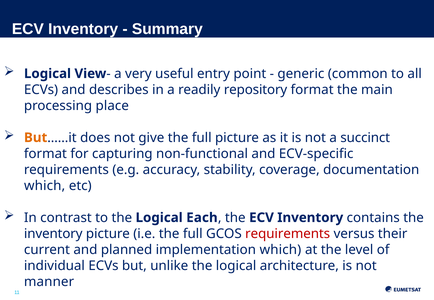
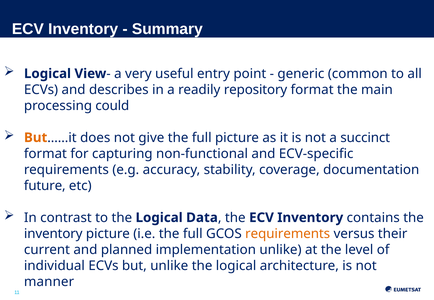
place: place -> could
which at (45, 186): which -> future
Each: Each -> Data
requirements at (288, 234) colour: red -> orange
implementation which: which -> unlike
